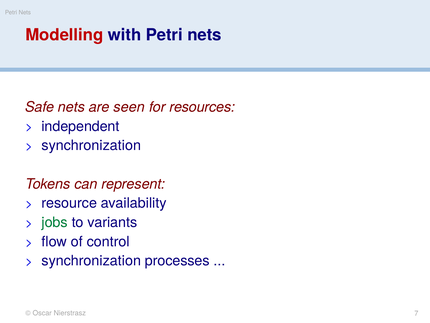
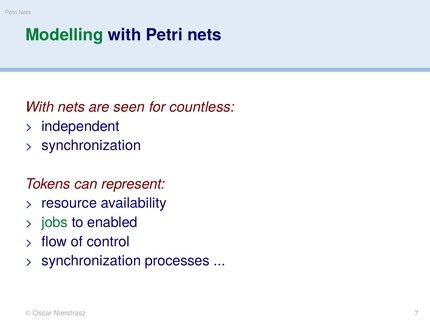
Modelling colour: red -> green
Safe at (40, 107): Safe -> With
resources: resources -> countless
variants: variants -> enabled
